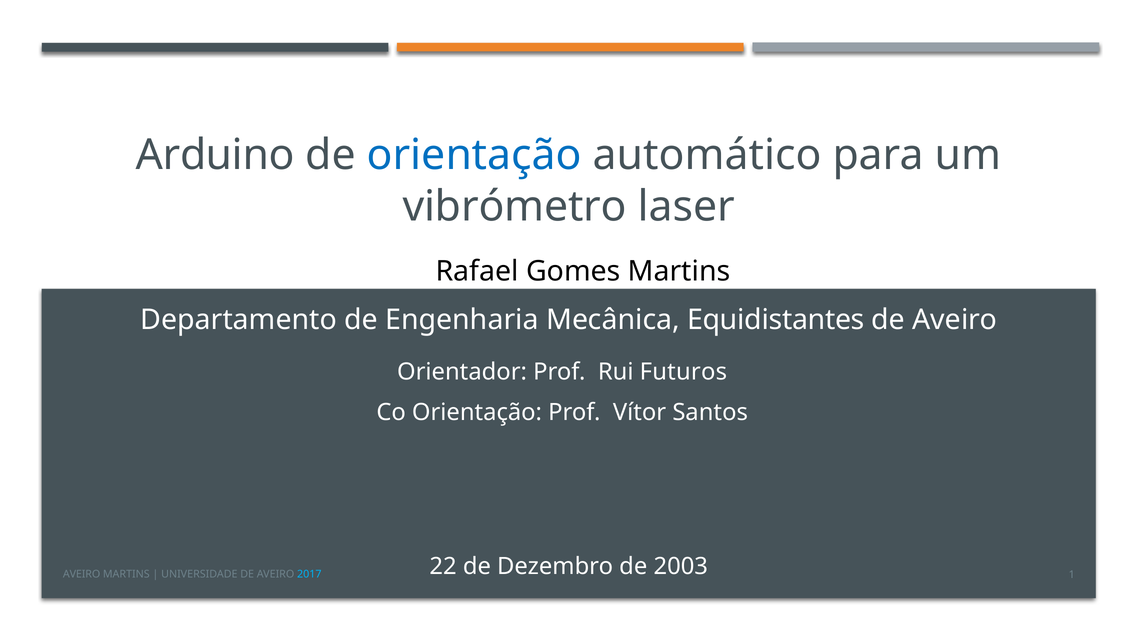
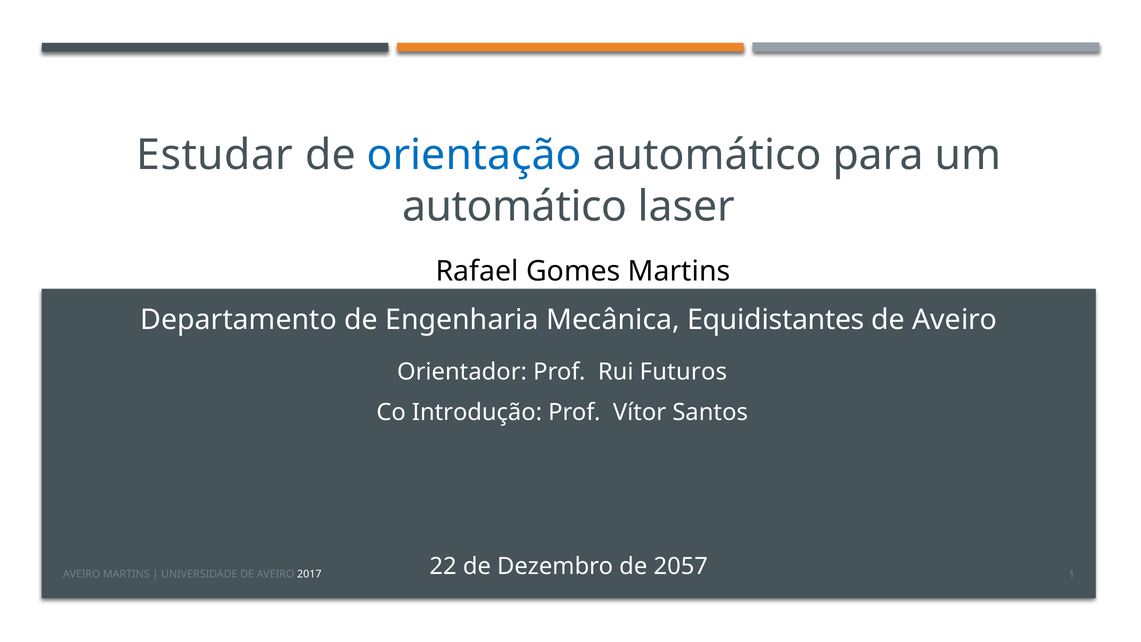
Arduino: Arduino -> Estudar
vibrómetro at (515, 207): vibrómetro -> automático
Co Orientação: Orientação -> Introdução
2003: 2003 -> 2057
2017 colour: light blue -> white
